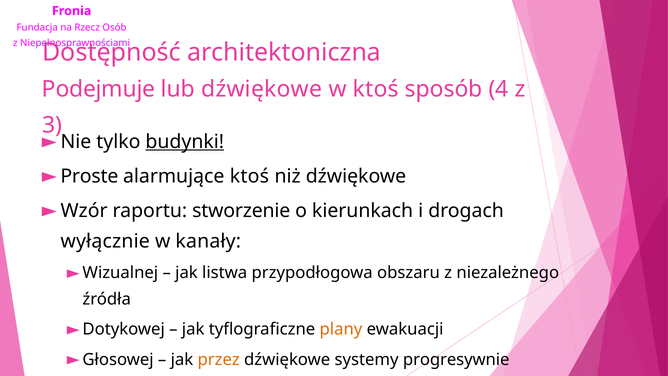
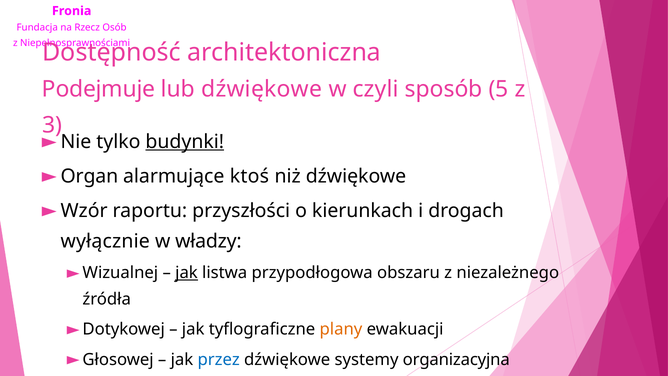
w ktoś: ktoś -> czyli
4: 4 -> 5
Proste: Proste -> Organ
stworzenie: stworzenie -> przyszłości
kanały: kanały -> władzy
jak at (186, 273) underline: none -> present
przez colour: orange -> blue
progresywnie: progresywnie -> organizacyjna
